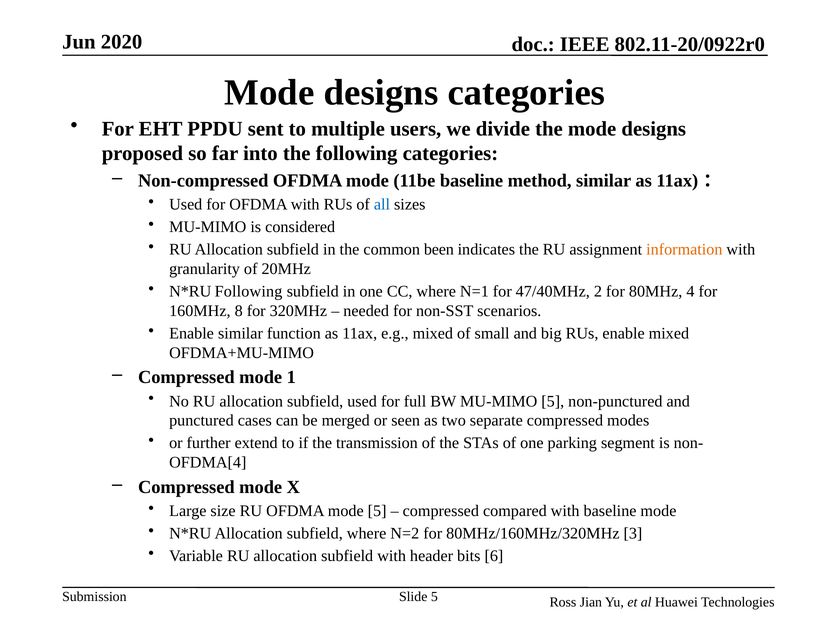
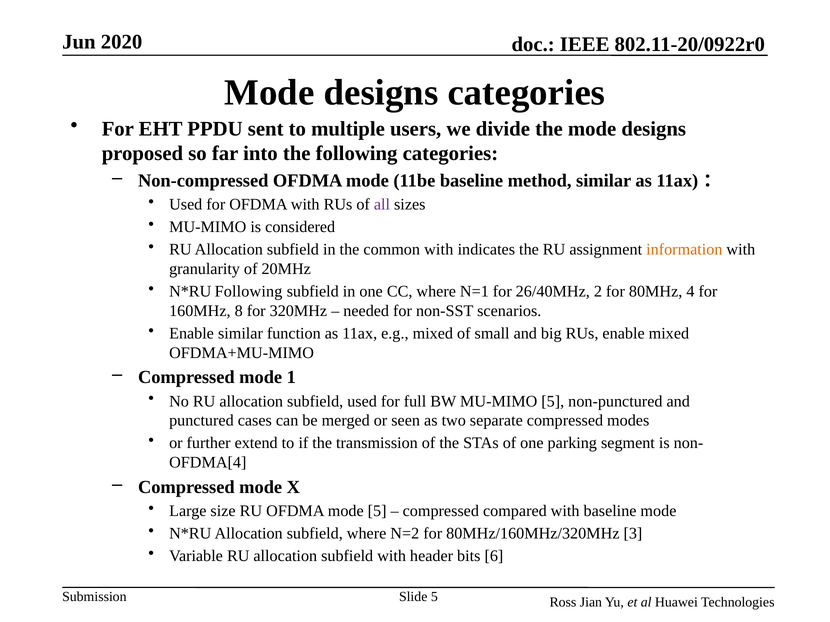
all colour: blue -> purple
common been: been -> with
47/40MHz: 47/40MHz -> 26/40MHz
